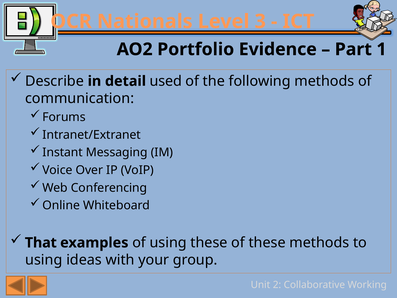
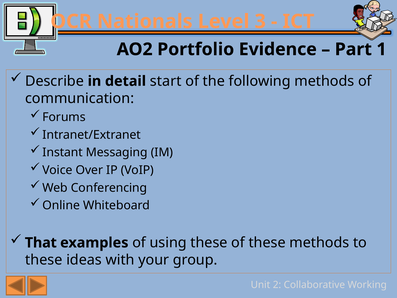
used: used -> start
using at (44, 260): using -> these
